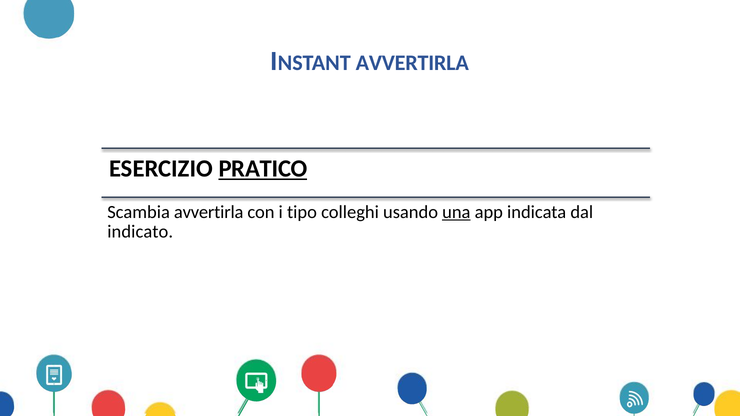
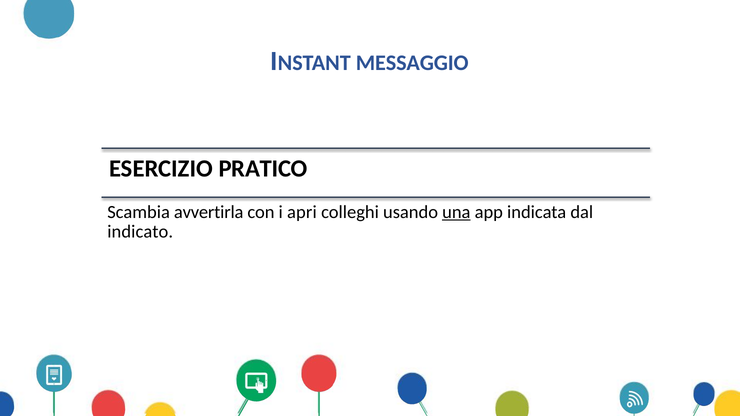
AVVERTIRLA at (412, 63): AVVERTIRLA -> MESSAGGIO
PRATICO underline: present -> none
tipo: tipo -> apri
